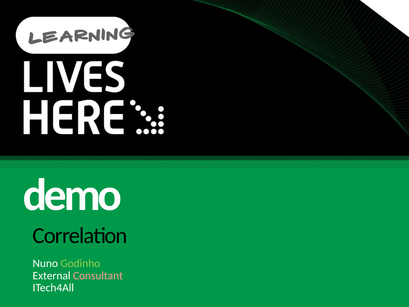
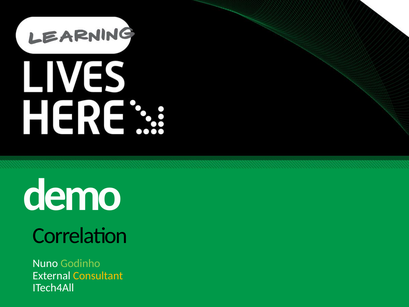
Consultant colour: pink -> yellow
